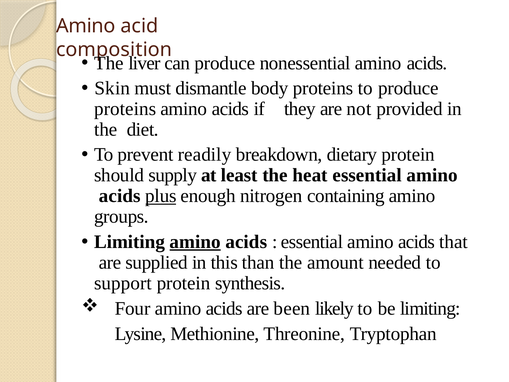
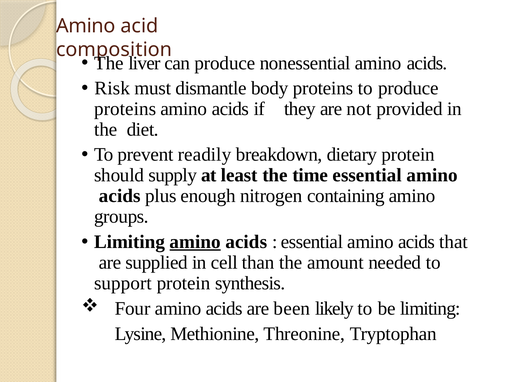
Skin: Skin -> Risk
heat: heat -> time
plus underline: present -> none
this: this -> cell
